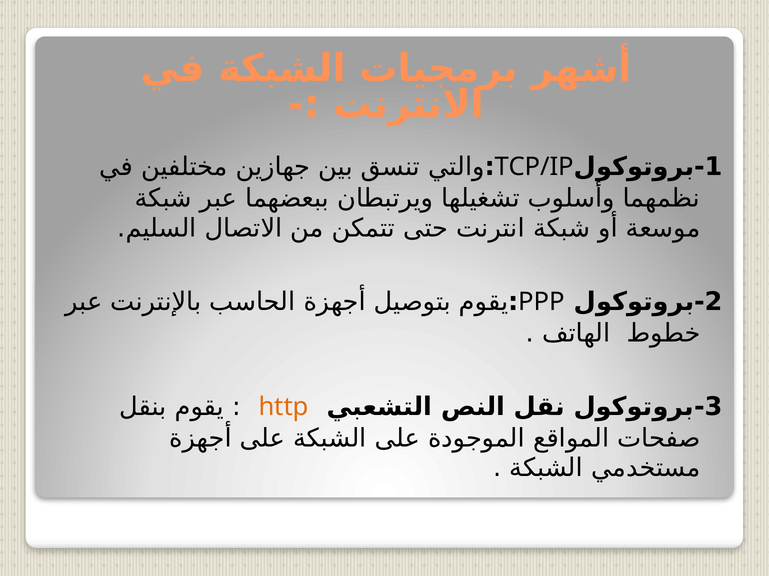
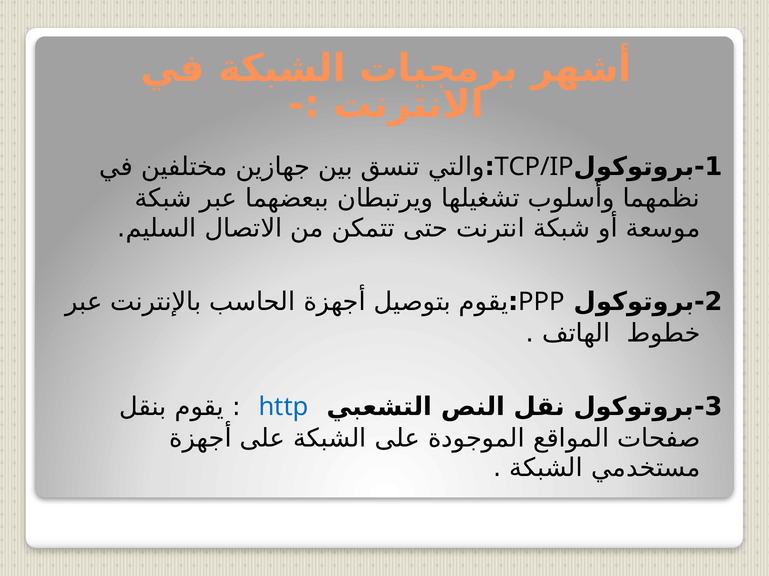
http colour: orange -> blue
